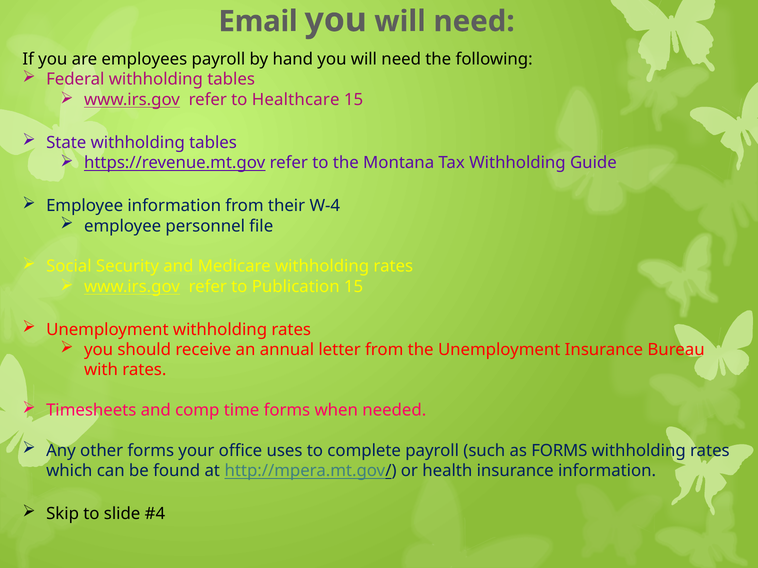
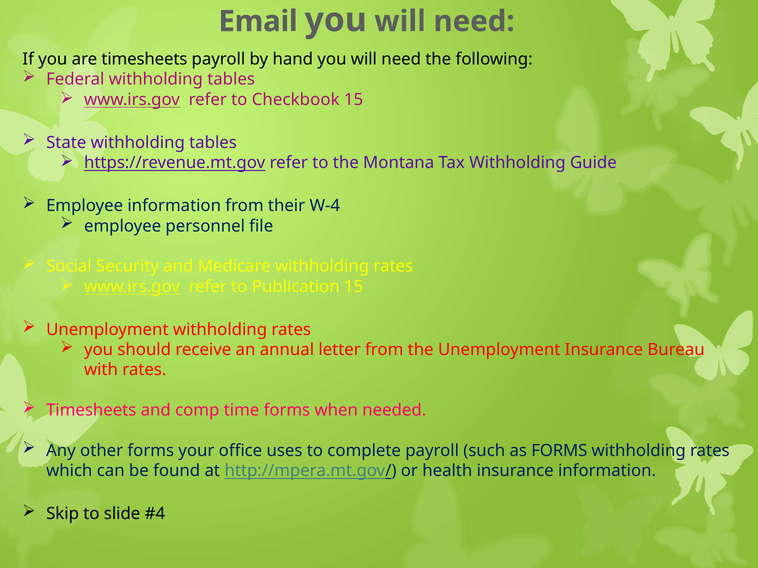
are employees: employees -> timesheets
Healthcare: Healthcare -> Checkbook
